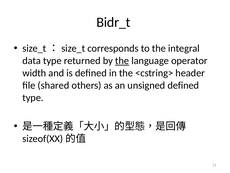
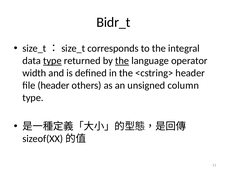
type at (52, 61) underline: none -> present
file shared: shared -> header
unsigned defined: defined -> column
